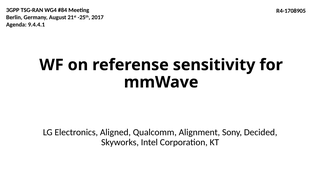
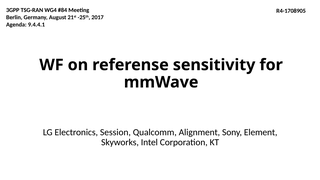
Aligned: Aligned -> Session
Decided: Decided -> Element
